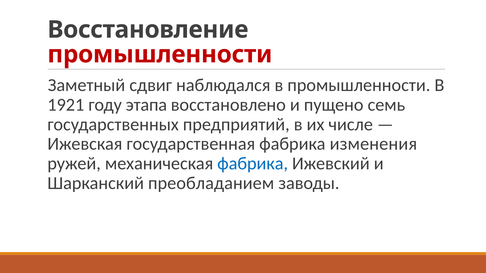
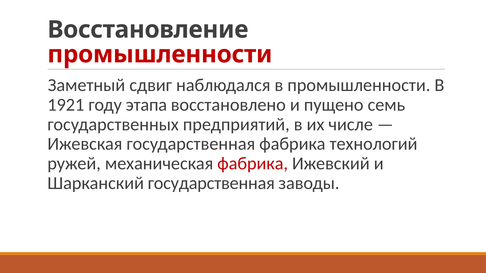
изменения: изменения -> технологий
фабрика at (253, 164) colour: blue -> red
Шарканский преобладанием: преобладанием -> государственная
